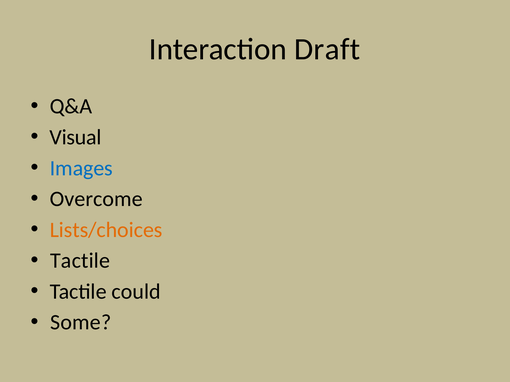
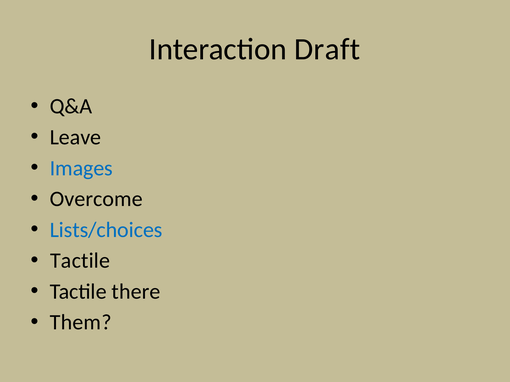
Visual: Visual -> Leave
Lists/choices colour: orange -> blue
could: could -> there
Some: Some -> Them
